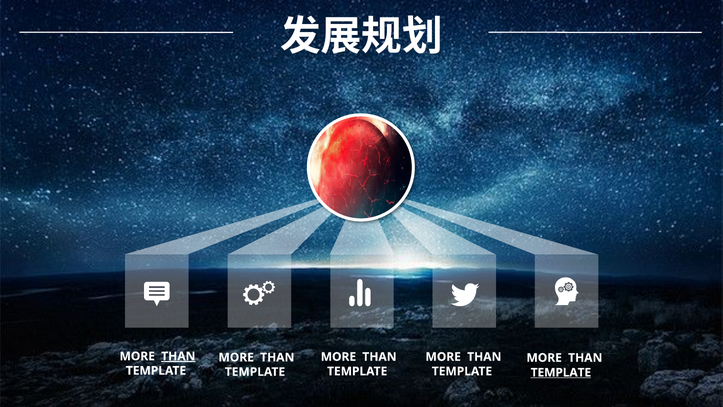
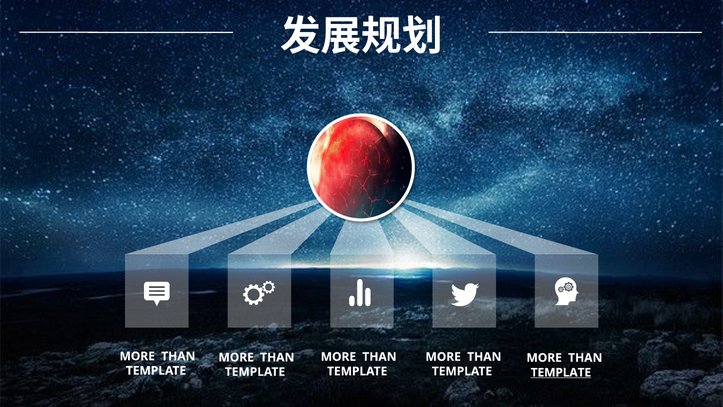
THAN at (178, 356) underline: present -> none
